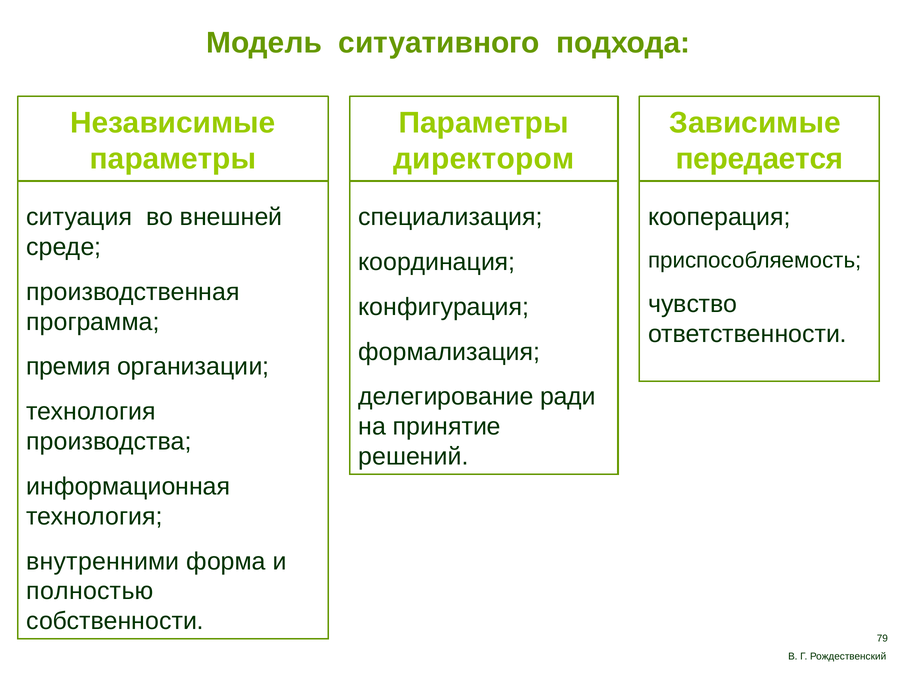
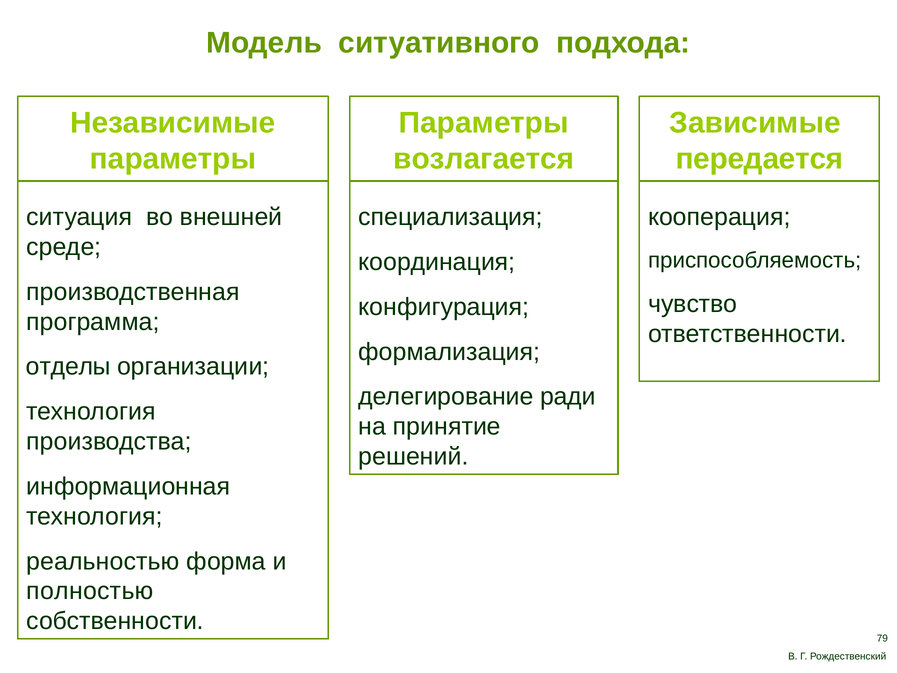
директором: директором -> возлагается
премия: премия -> отделы
внутренними: внутренними -> реальностью
